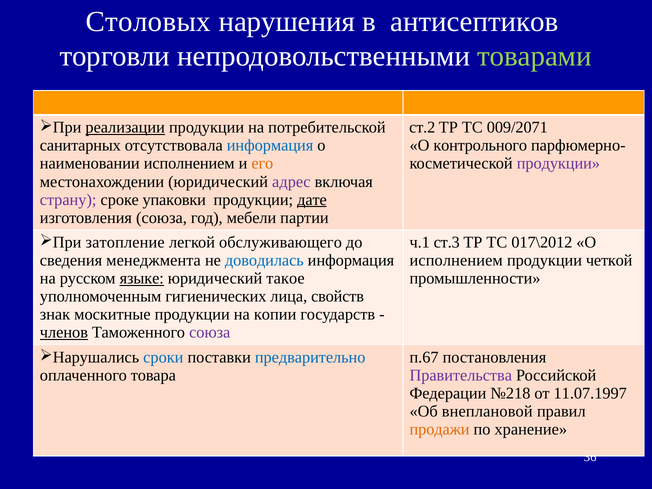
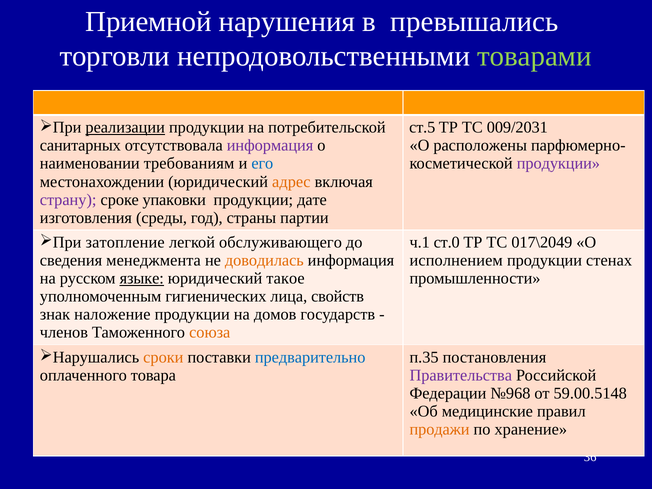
Столовых: Столовых -> Приемной
антисептиков: антисептиков -> превышались
ст.2: ст.2 -> ст.5
009/2071: 009/2071 -> 009/2031
информация at (270, 146) colour: blue -> purple
контрольного: контрольного -> расположены
наименовании исполнением: исполнением -> требованиям
его colour: orange -> blue
адрес colour: purple -> orange
дате underline: present -> none
изготовления союза: союза -> среды
мебели: мебели -> страны
ст.3: ст.3 -> ст.0
017\2012: 017\2012 -> 017\2049
доводилась colour: blue -> orange
четкой: четкой -> стенах
москитные: москитные -> наложение
копии: копии -> домов
членов underline: present -> none
союза at (210, 333) colour: purple -> orange
сроки colour: blue -> orange
п.67: п.67 -> п.35
№218: №218 -> №968
11.07.1997: 11.07.1997 -> 59.00.5148
внеплановой: внеплановой -> медицинские
